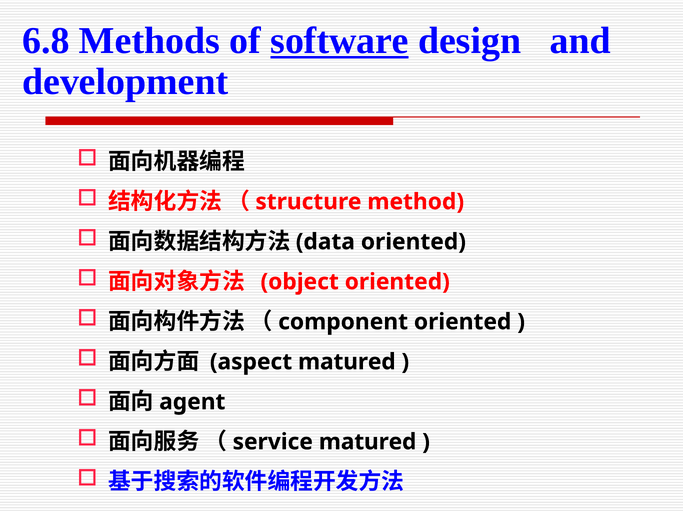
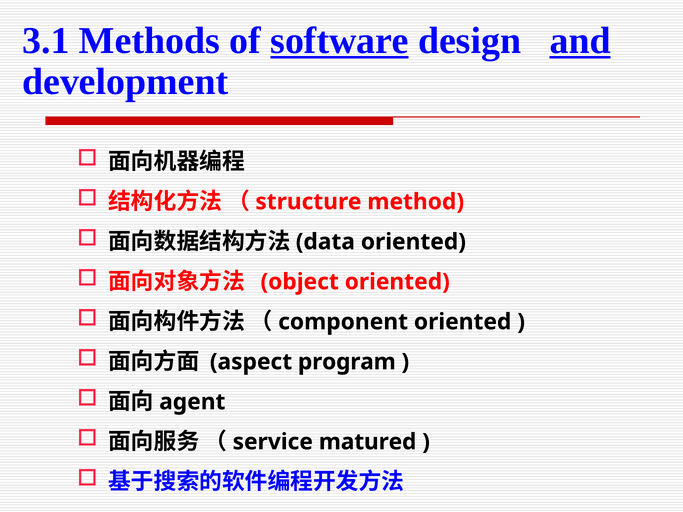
6.8: 6.8 -> 3.1
and underline: none -> present
aspect matured: matured -> program
